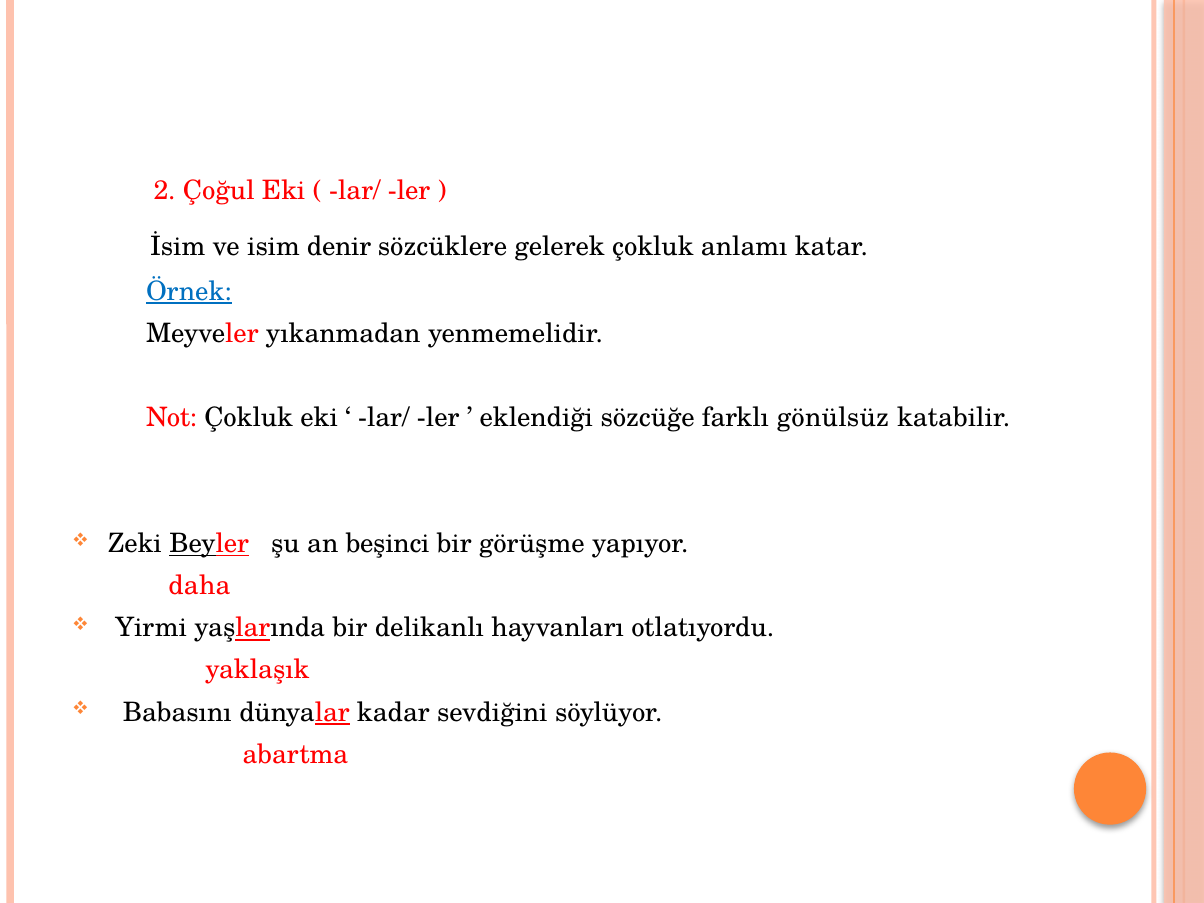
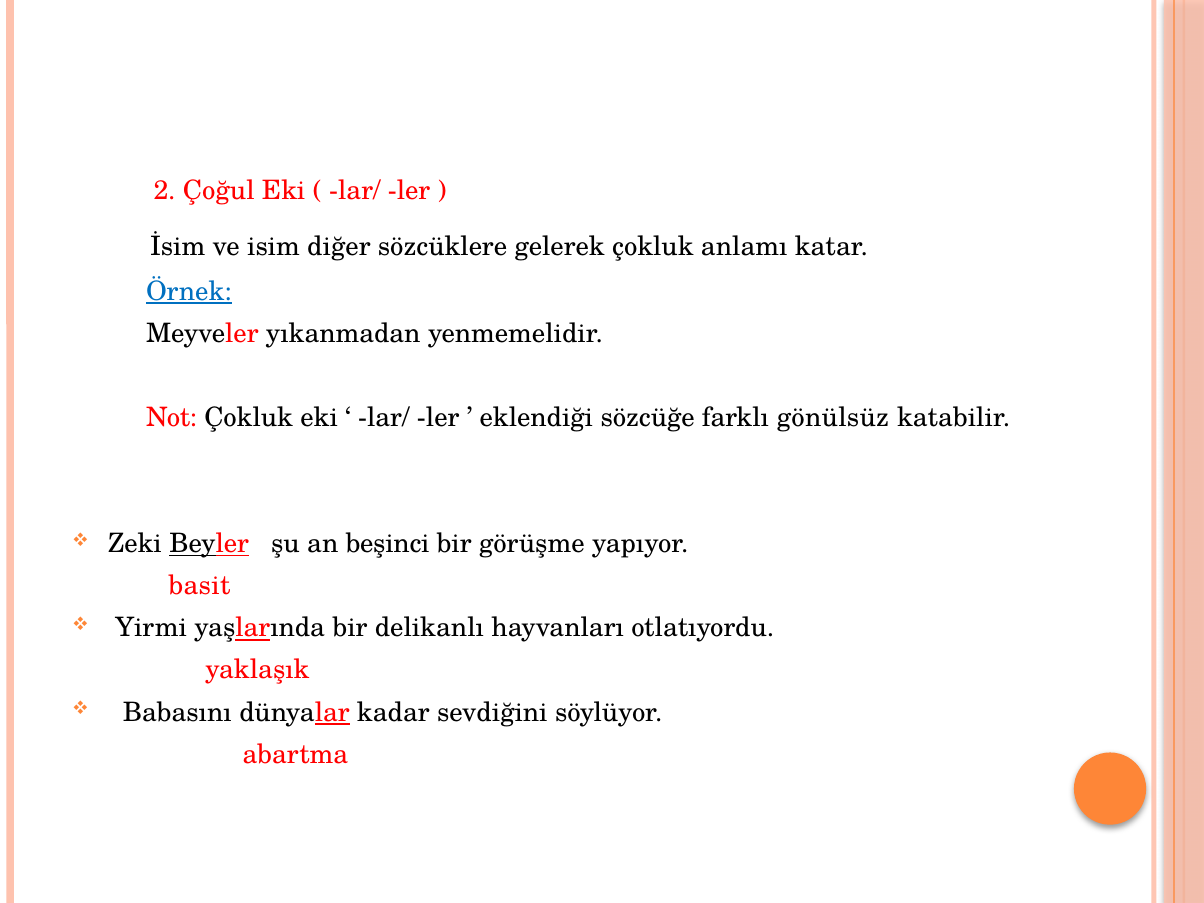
denir: denir -> diğer
daha: daha -> basit
